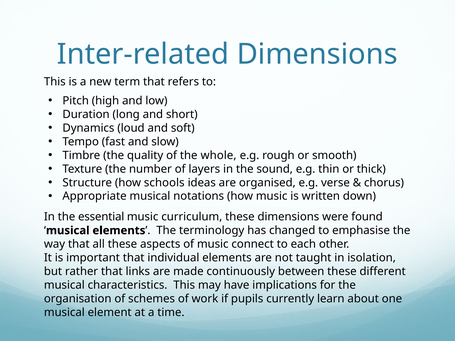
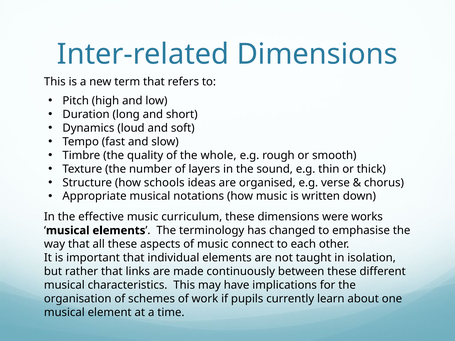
essential: essential -> effective
found: found -> works
